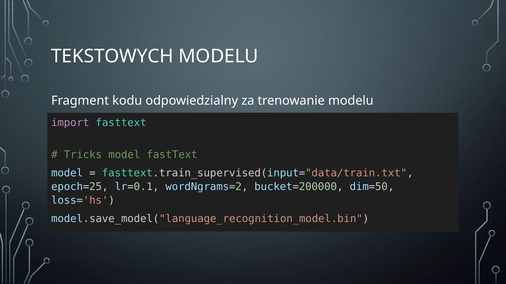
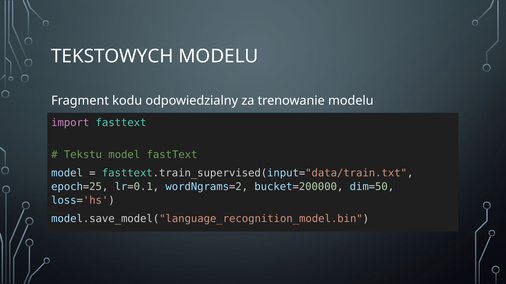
Tricks: Tricks -> Tekstu
